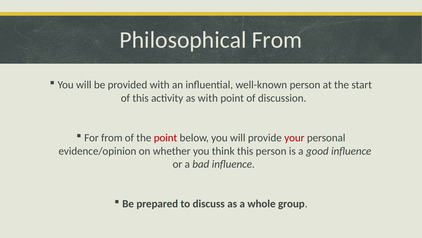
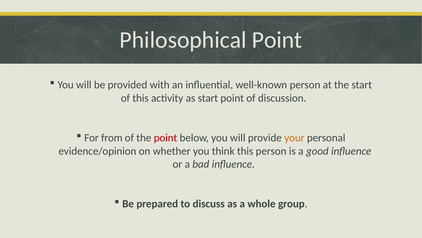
Philosophical From: From -> Point
as with: with -> start
your colour: red -> orange
